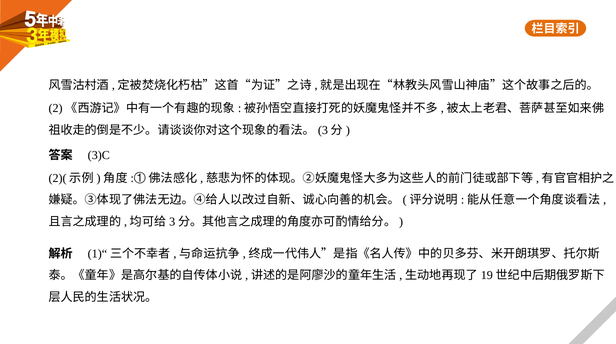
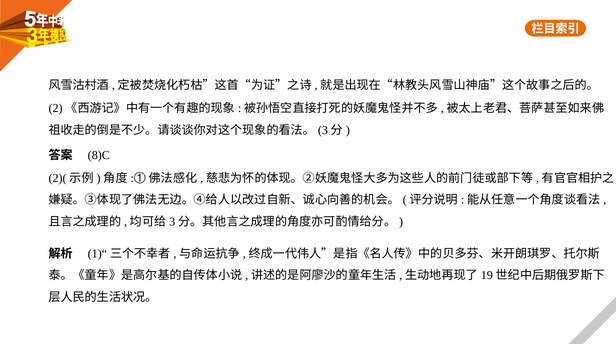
3)C: 3)C -> 8)C
